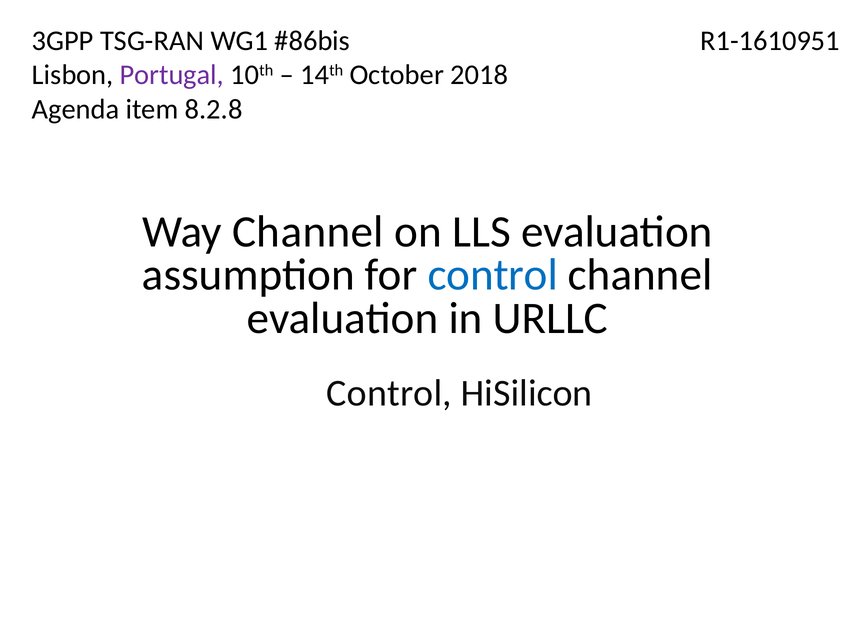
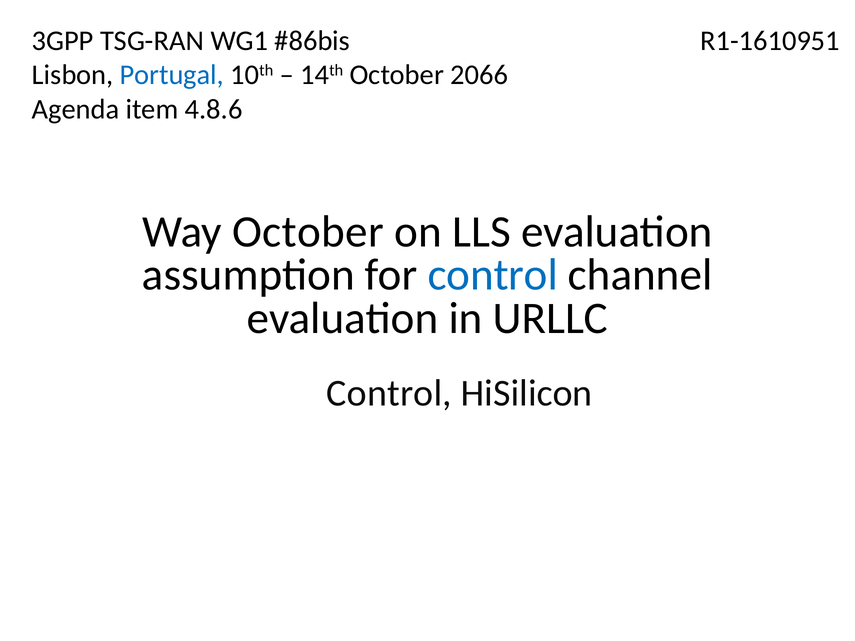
Portugal colour: purple -> blue
2018: 2018 -> 2066
8.2.8: 8.2.8 -> 4.8.6
Way Channel: Channel -> October
